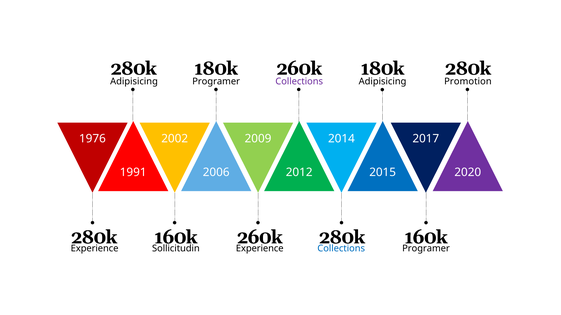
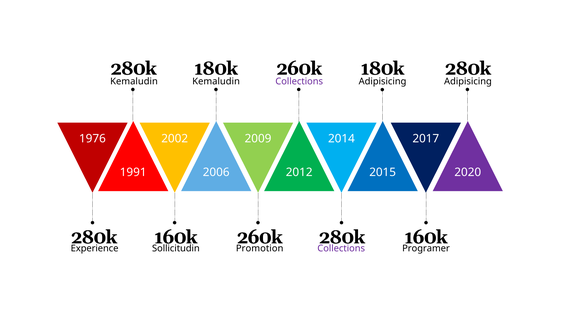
Adipisicing at (134, 81): Adipisicing -> Kemaludin
Programer at (216, 81): Programer -> Kemaludin
Promotion at (468, 81): Promotion -> Adipisicing
Experience at (260, 249): Experience -> Promotion
Collections at (341, 249) colour: blue -> purple
